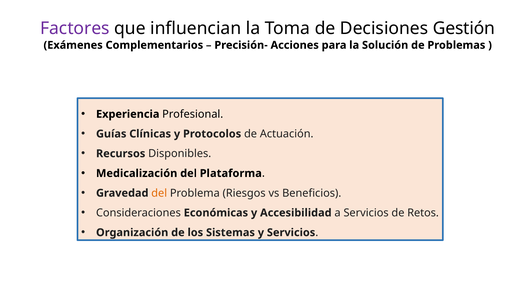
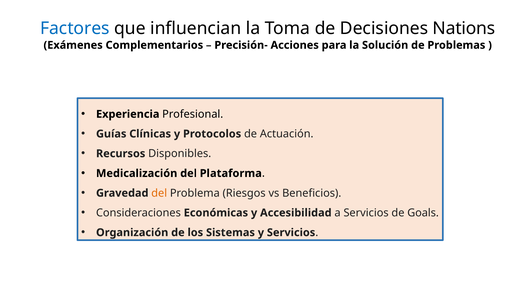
Factores colour: purple -> blue
Gestión: Gestión -> Nations
Retos: Retos -> Goals
